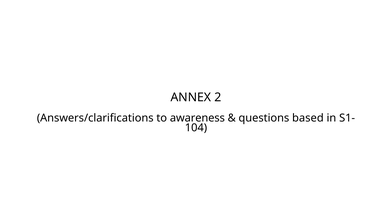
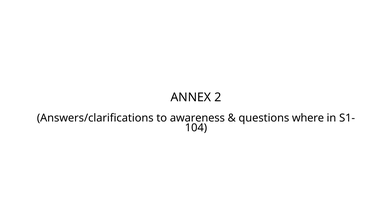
based: based -> where
